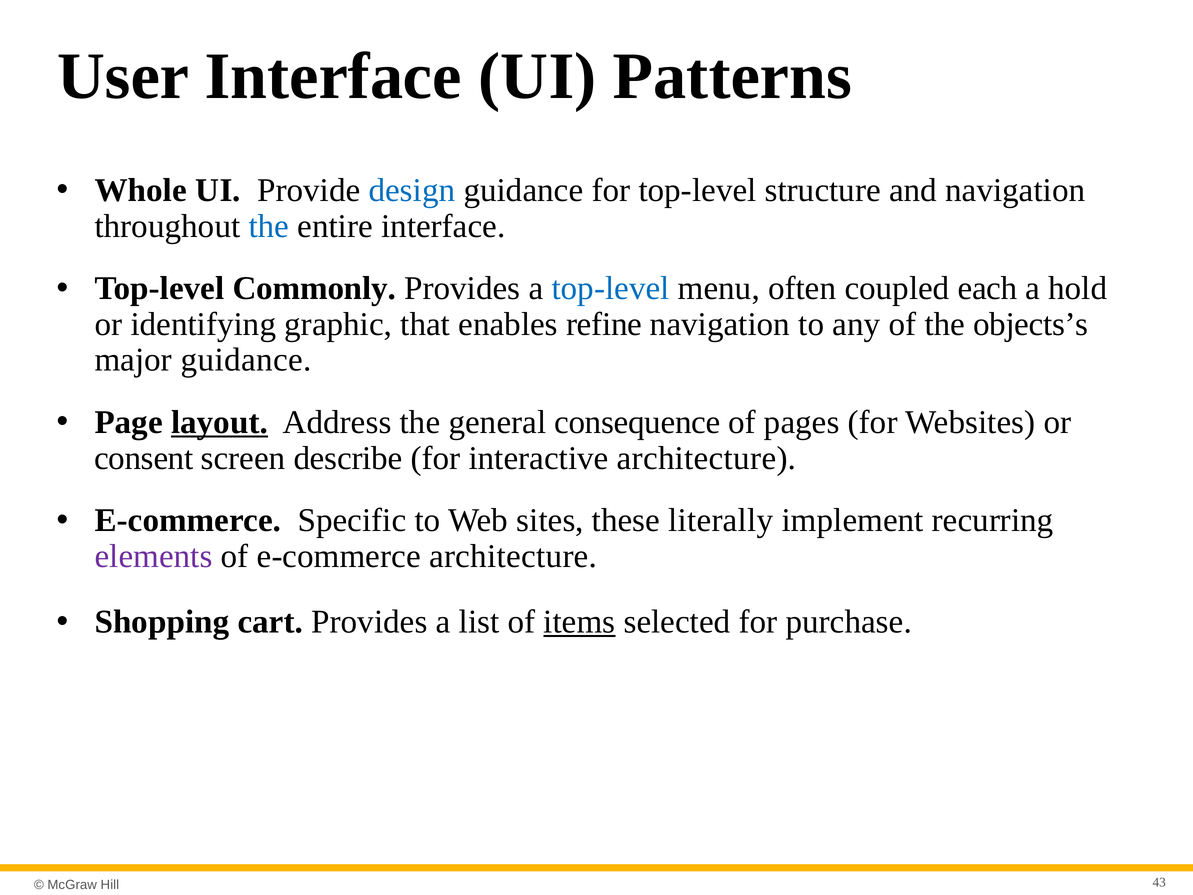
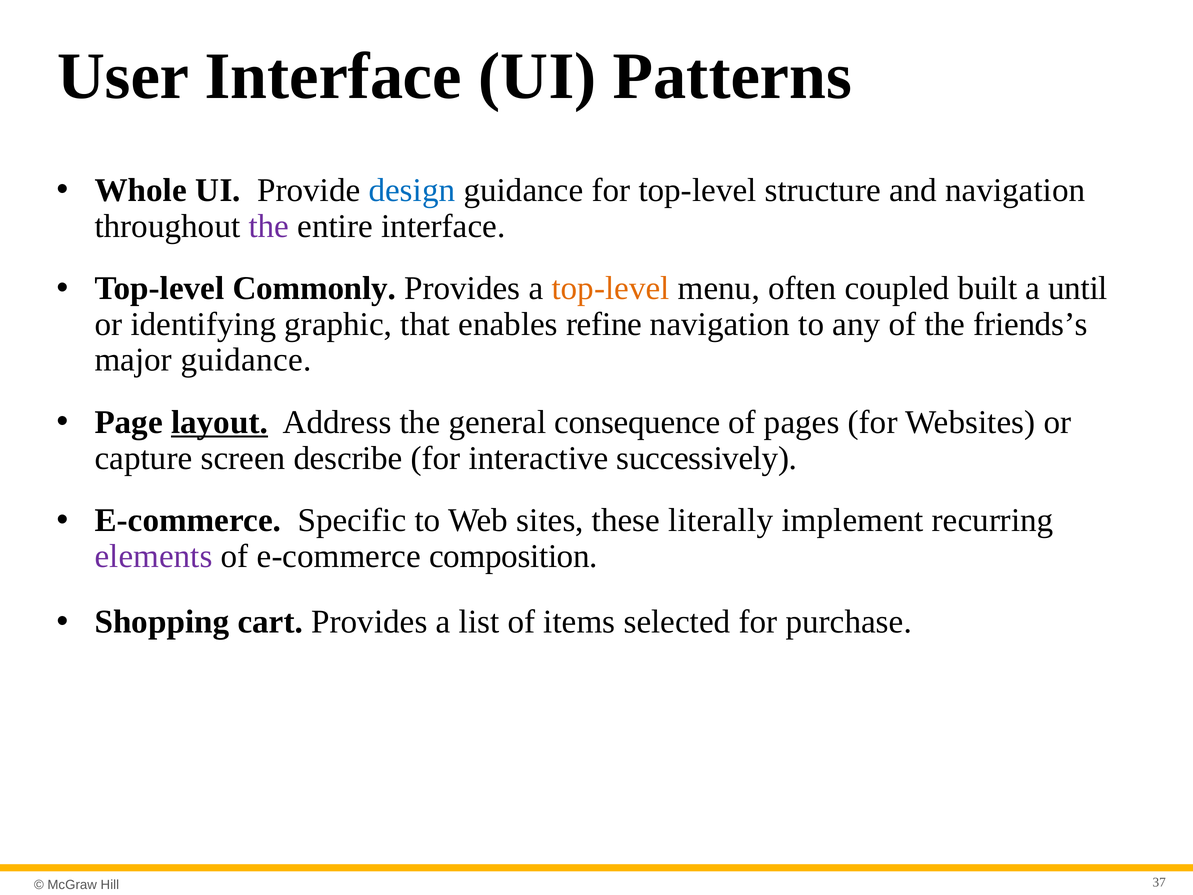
the at (269, 226) colour: blue -> purple
top-level at (611, 288) colour: blue -> orange
each: each -> built
hold: hold -> until
objects’s: objects’s -> friends’s
consent: consent -> capture
interactive architecture: architecture -> successively
e-commerce architecture: architecture -> composition
items underline: present -> none
43: 43 -> 37
